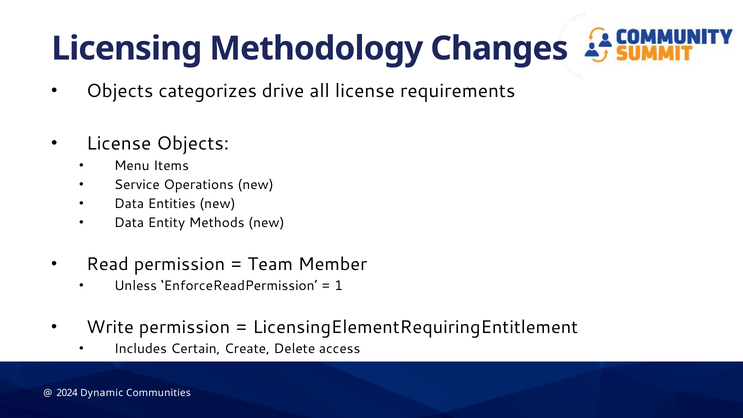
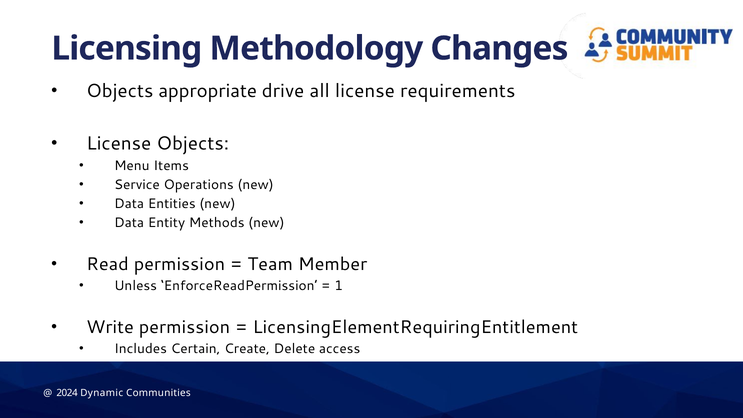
categorizes: categorizes -> appropriate
